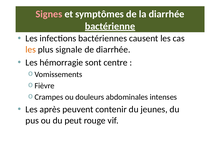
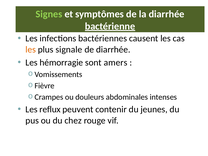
Signes colour: pink -> light green
centre: centre -> amers
après: après -> reflux
peut: peut -> chez
